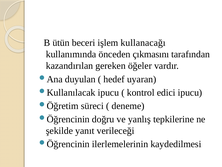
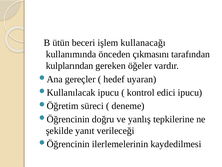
kazandırılan: kazandırılan -> kulplarından
duyulan: duyulan -> gereçler
